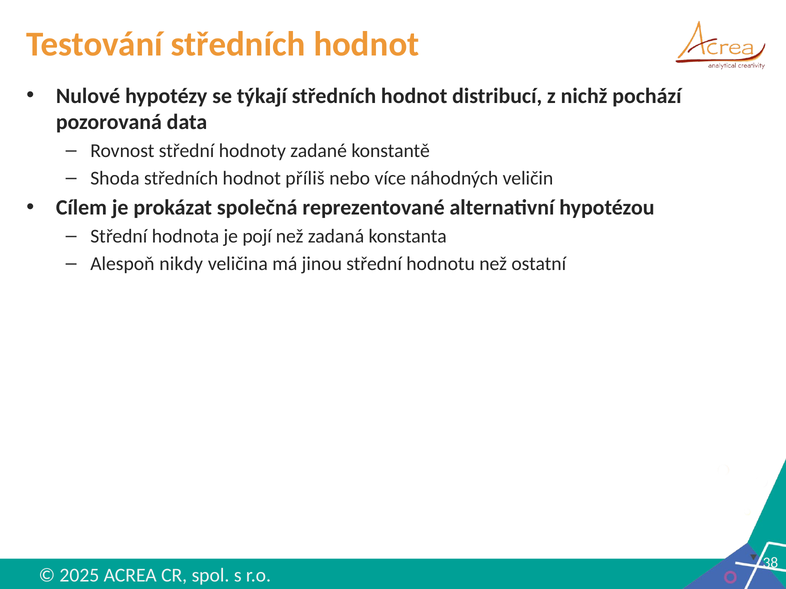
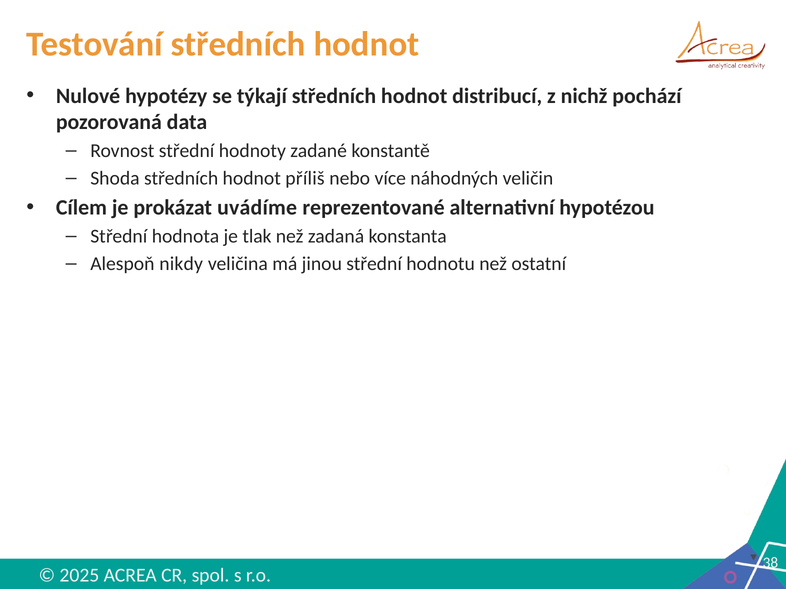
společná: společná -> uvádíme
pojí: pojí -> tlak
